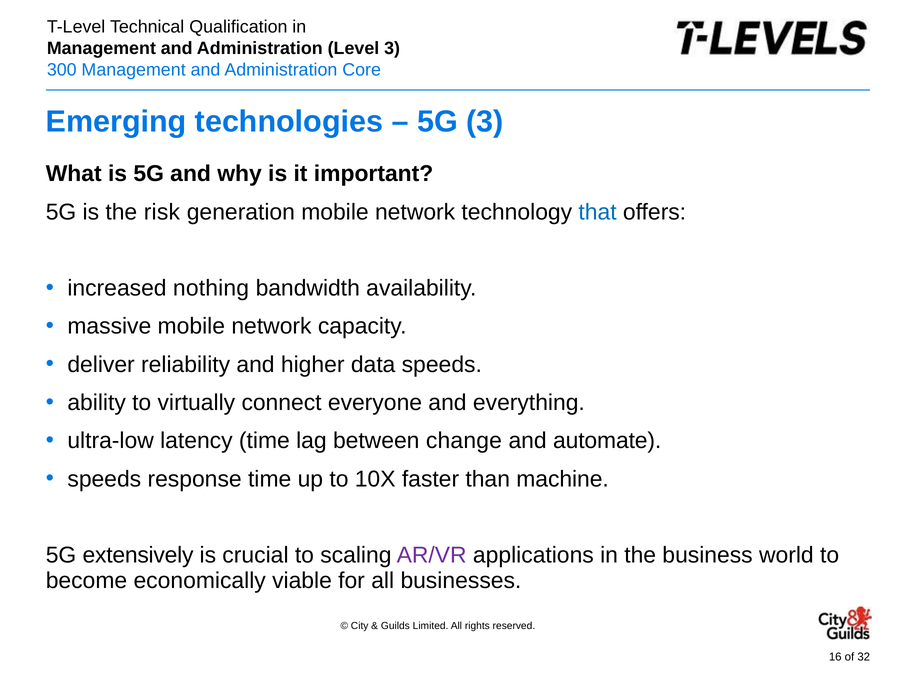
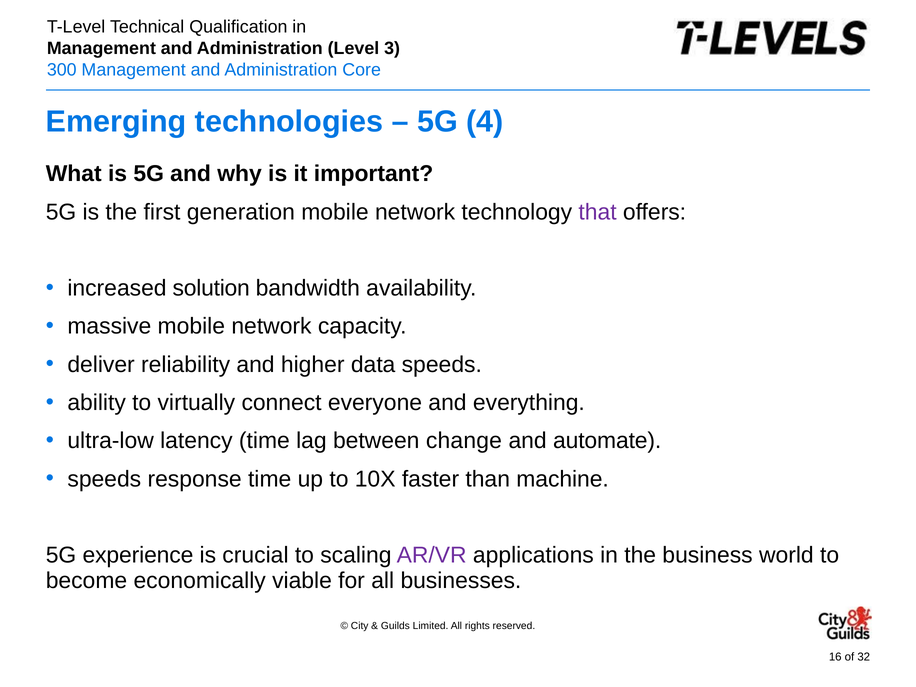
5G 3: 3 -> 4
risk: risk -> first
that colour: blue -> purple
nothing: nothing -> solution
extensively: extensively -> experience
